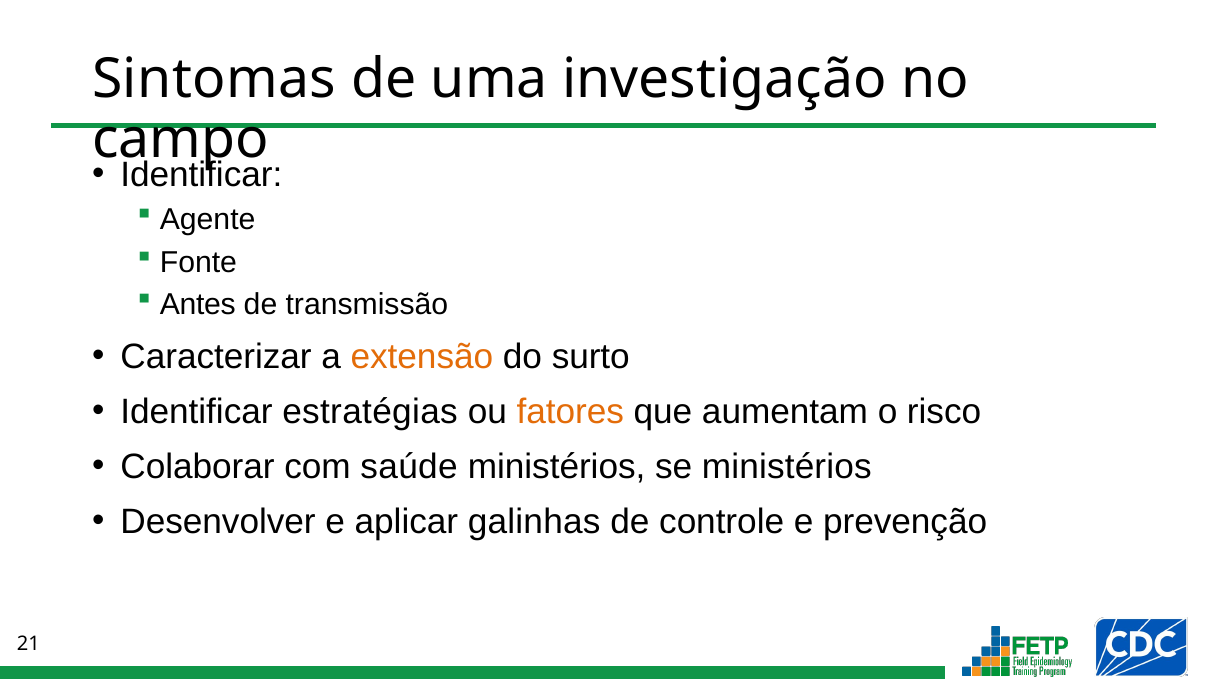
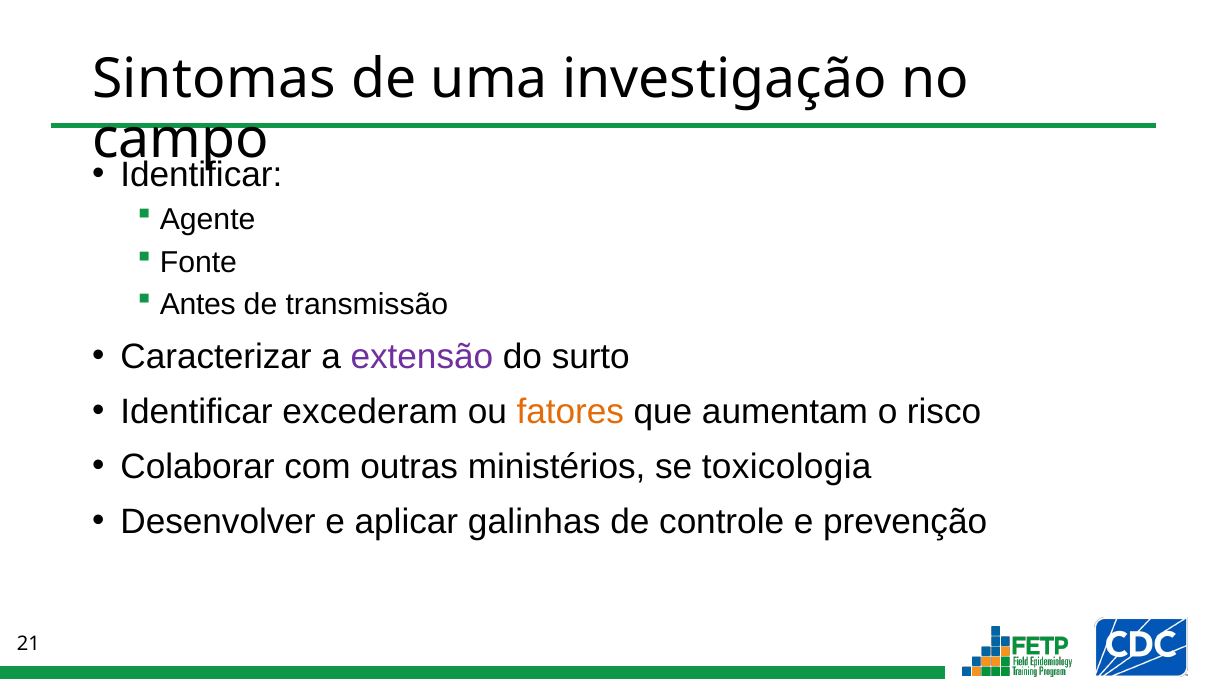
extensão colour: orange -> purple
estratégias: estratégias -> excederam
saúde: saúde -> outras
se ministérios: ministérios -> toxicologia
